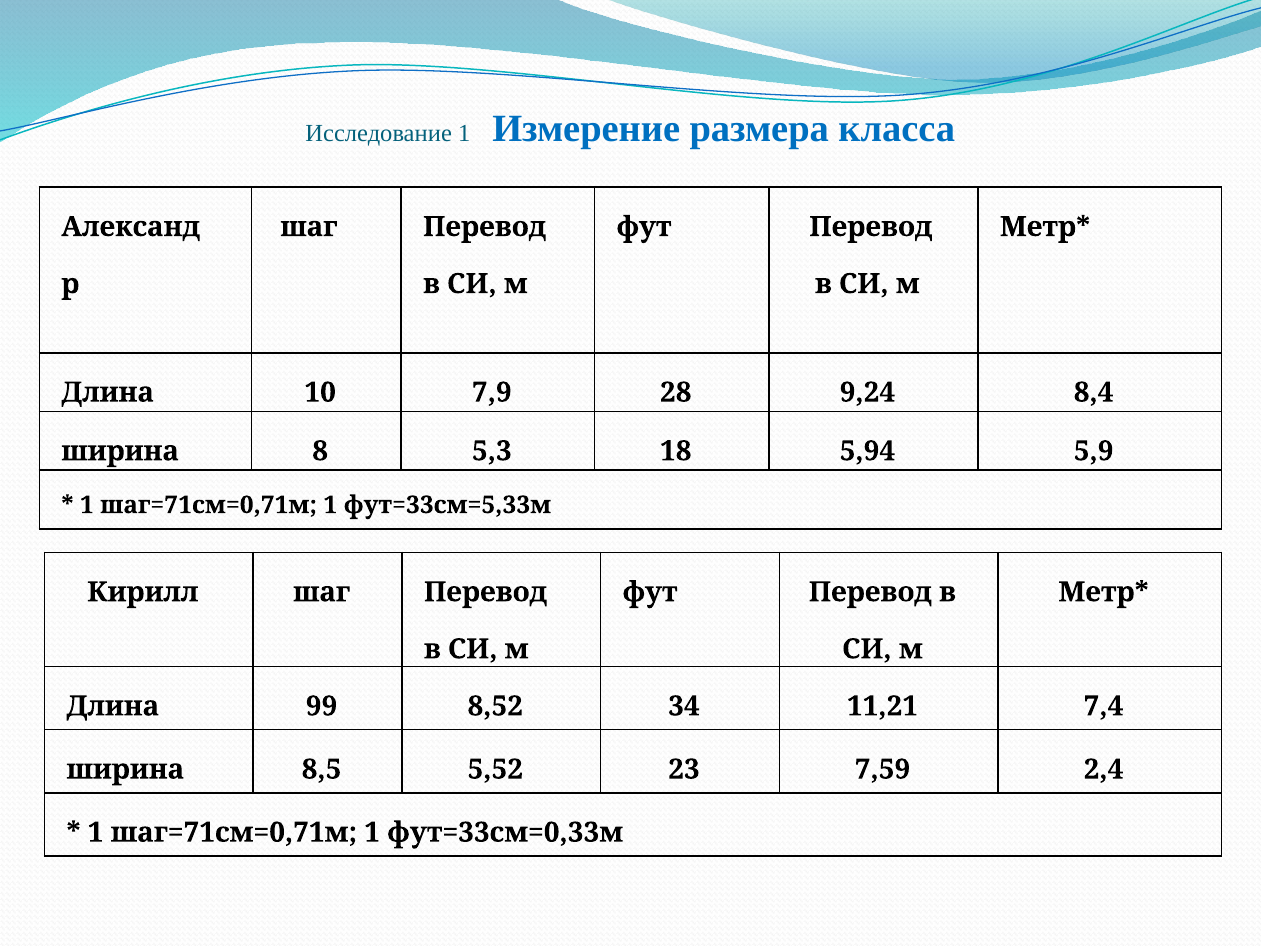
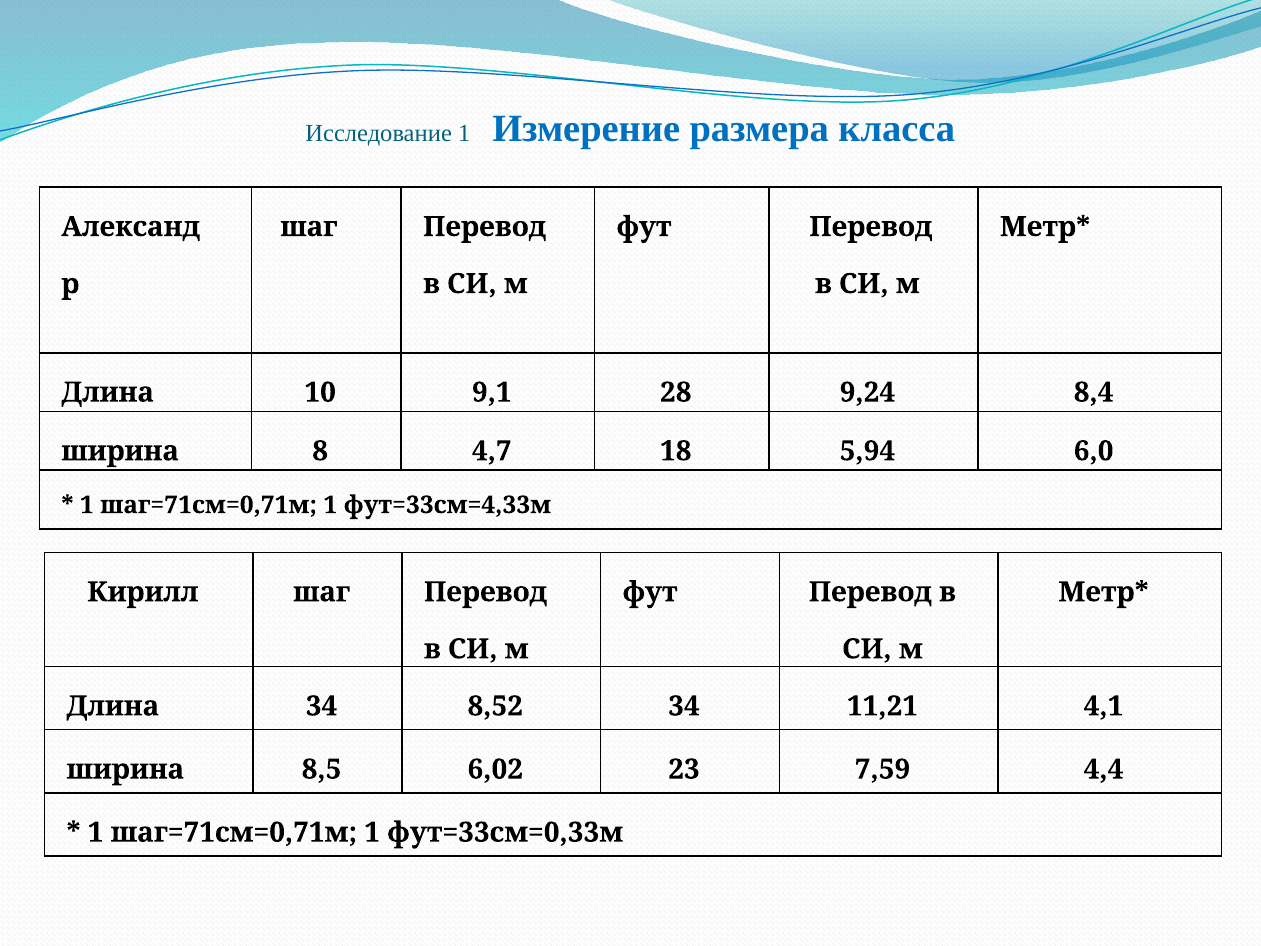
7,9: 7,9 -> 9,1
5,3: 5,3 -> 4,7
5,9: 5,9 -> 6,0
фут=33см=5,33м: фут=33см=5,33м -> фут=33см=4,33м
Длина 99: 99 -> 34
7,4: 7,4 -> 4,1
5,52: 5,52 -> 6,02
2,4: 2,4 -> 4,4
